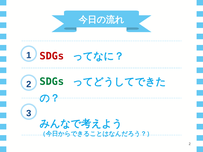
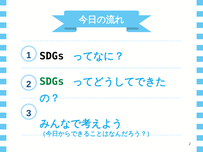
SDGs at (52, 56) colour: red -> black
